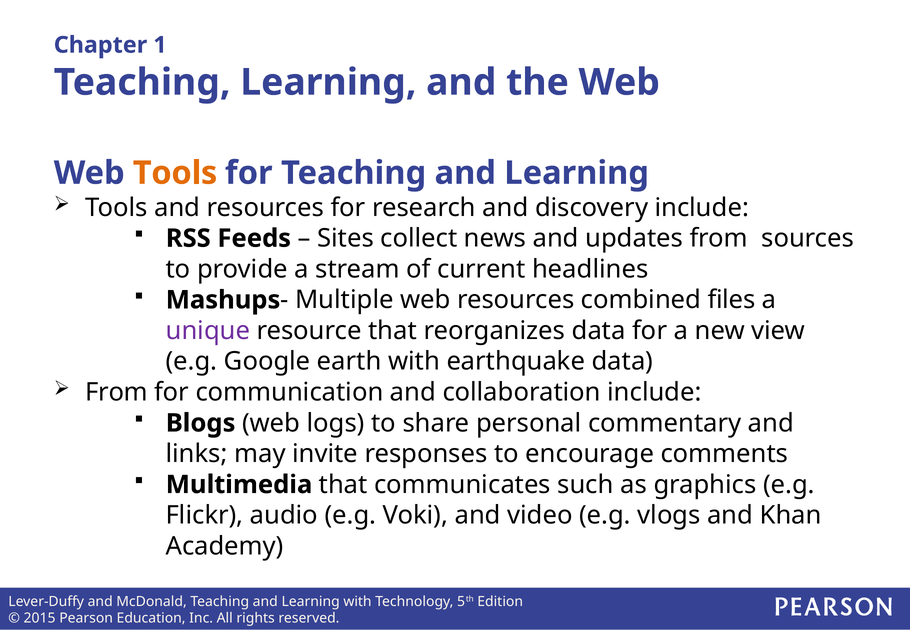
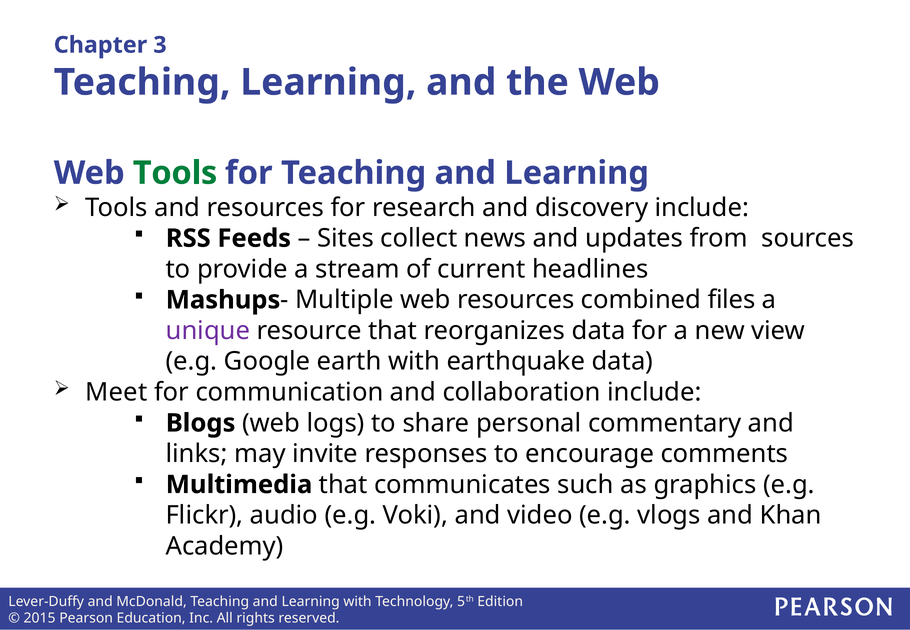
1: 1 -> 3
Tools at (175, 173) colour: orange -> green
From at (117, 392): From -> Meet
